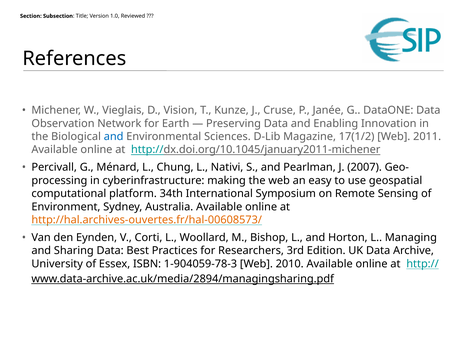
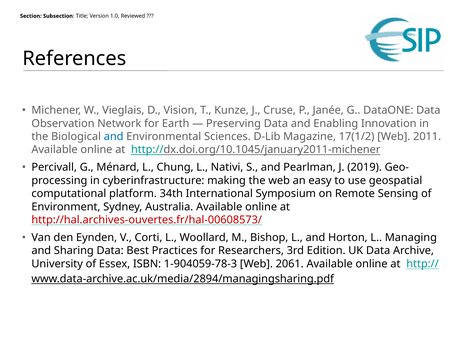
2007: 2007 -> 2019
http://hal.archives-ouvertes.fr/hal-00608573/ colour: orange -> red
2010: 2010 -> 2061
